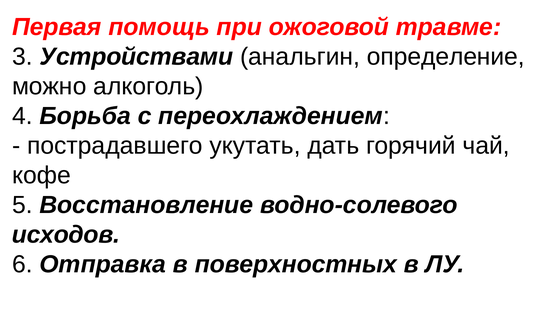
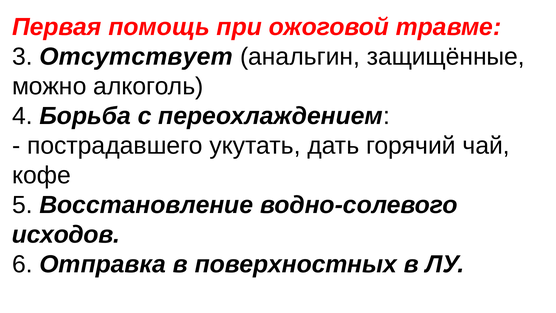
Устройствами: Устройствами -> Отсутствует
определение: определение -> защищённые
